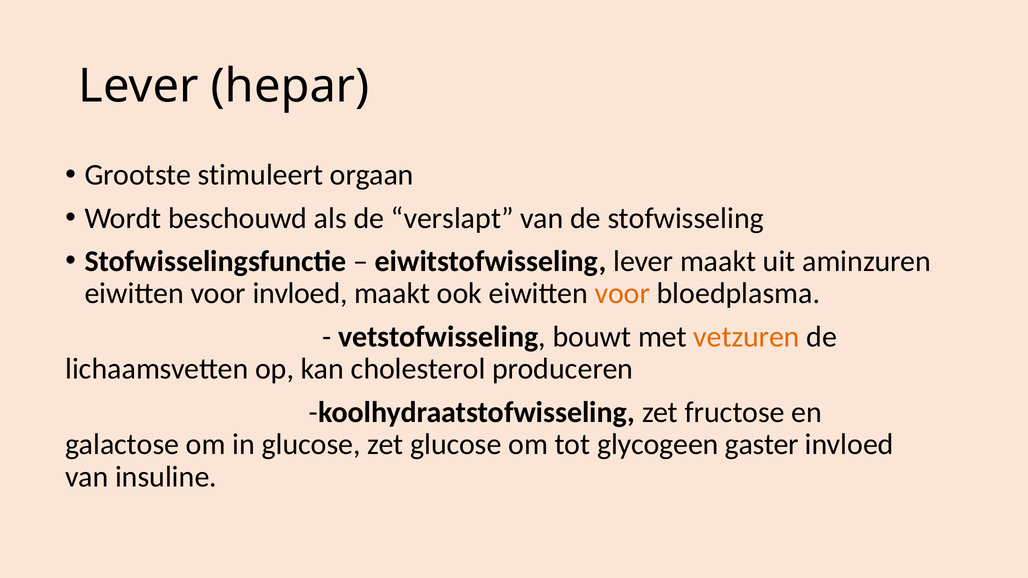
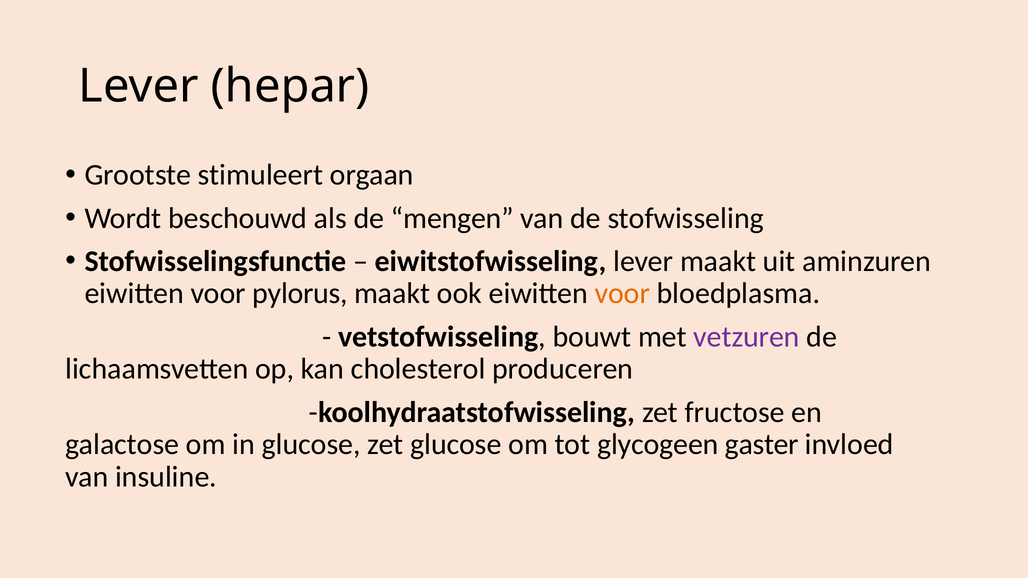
verslapt: verslapt -> mengen
voor invloed: invloed -> pylorus
vetzuren colour: orange -> purple
